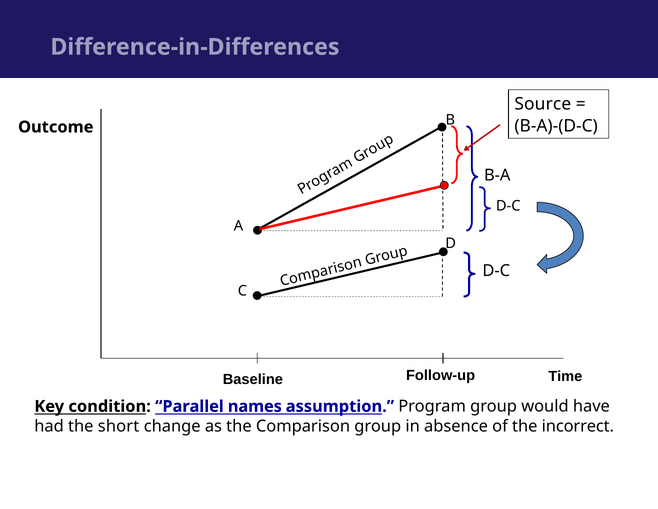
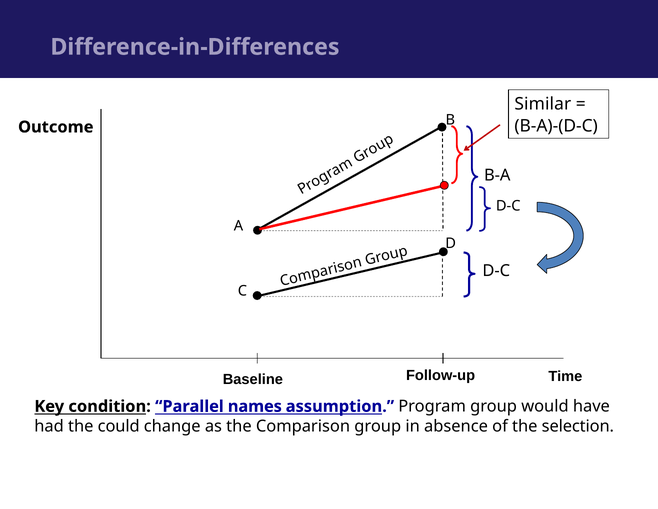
Source: Source -> Similar
short: short -> could
incorrect: incorrect -> selection
